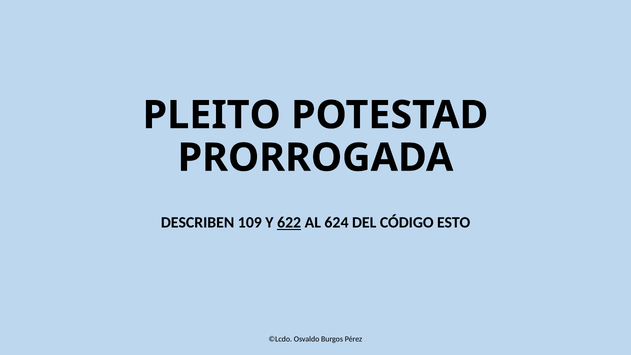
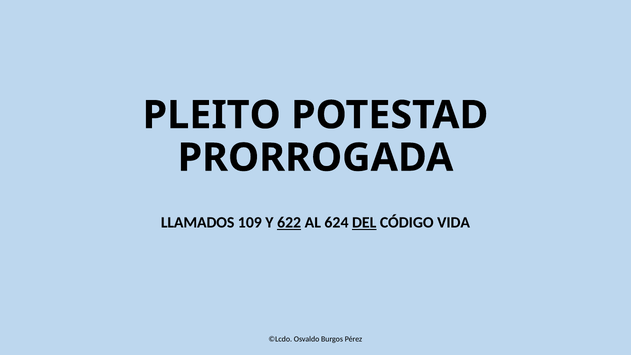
DESCRIBEN: DESCRIBEN -> LLAMADOS
DEL underline: none -> present
ESTO: ESTO -> VIDA
